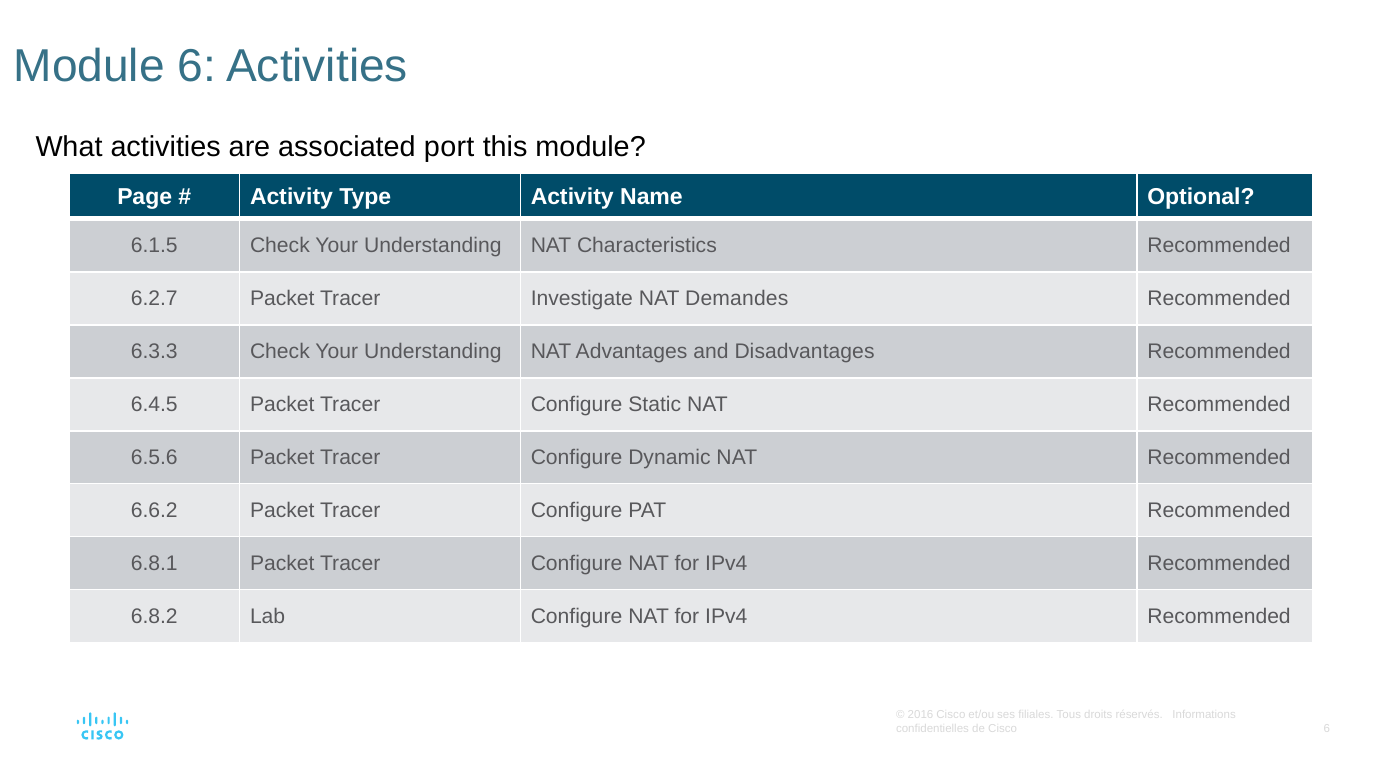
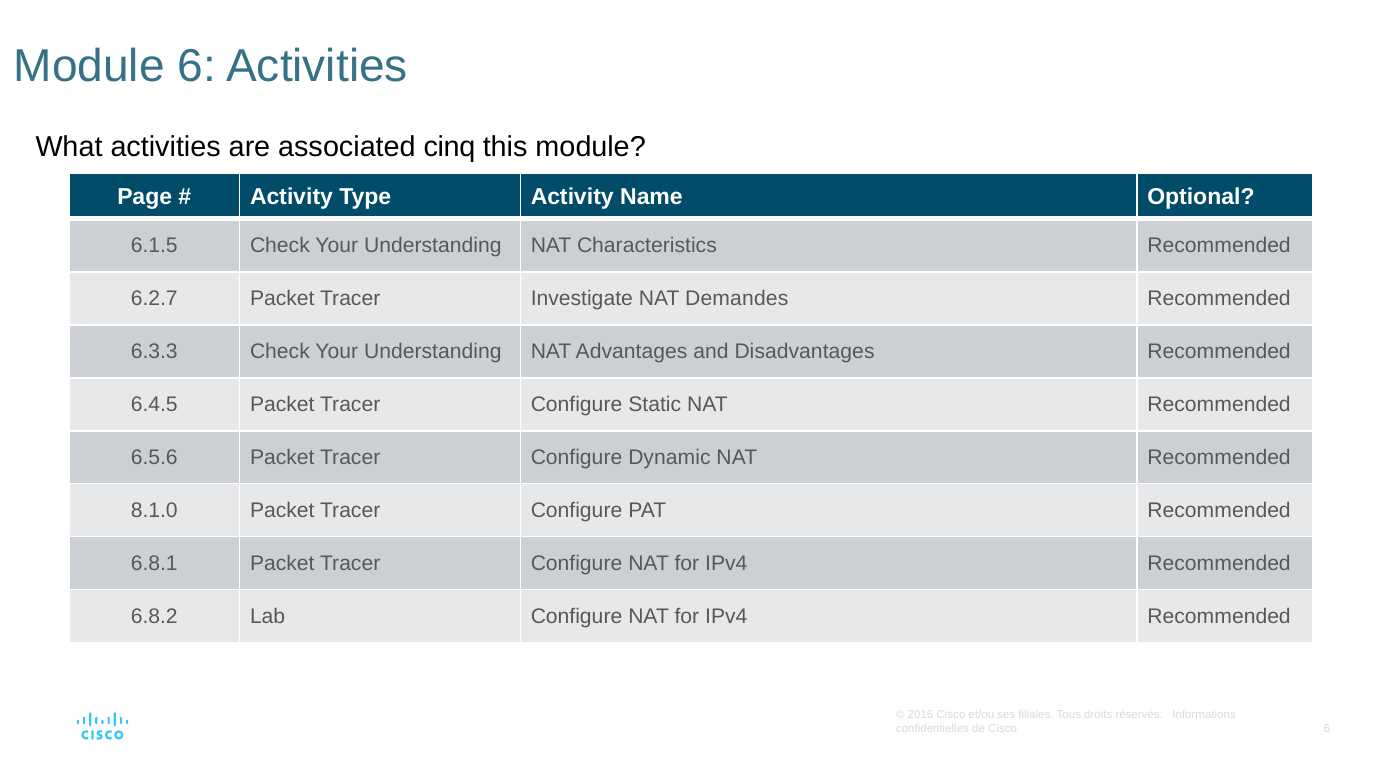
port: port -> cinq
6.6.2: 6.6.2 -> 8.1.0
